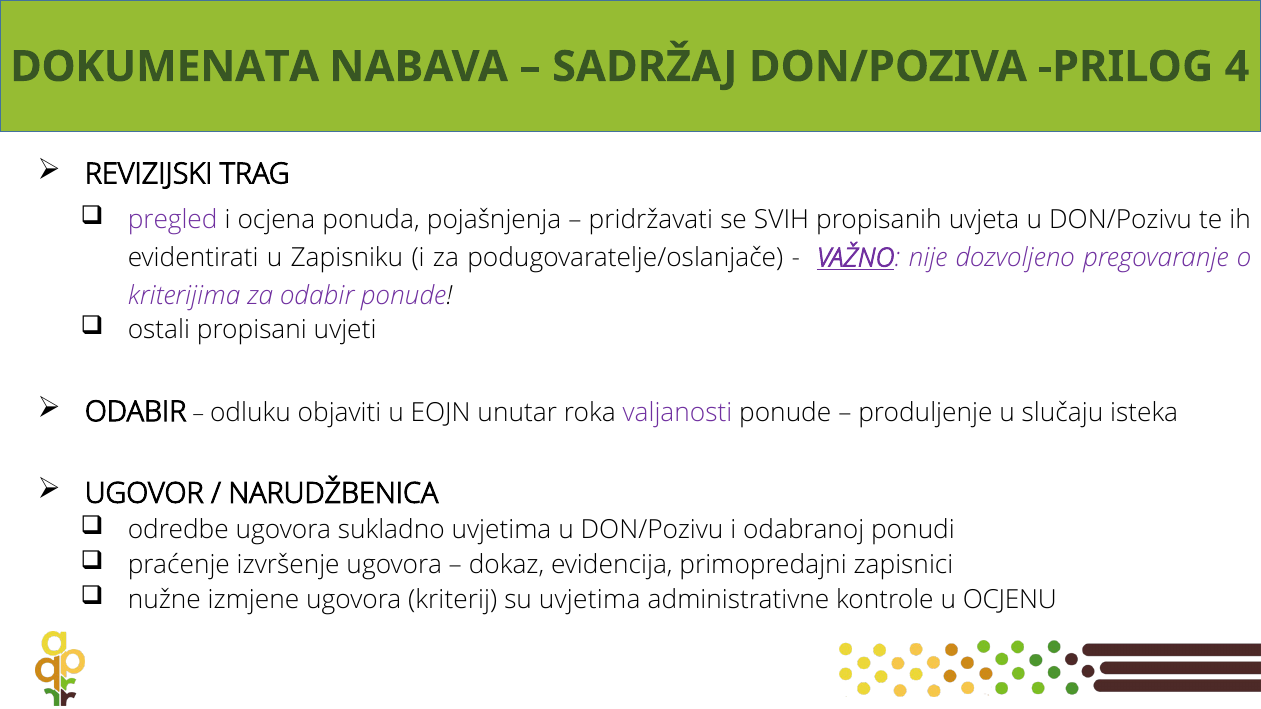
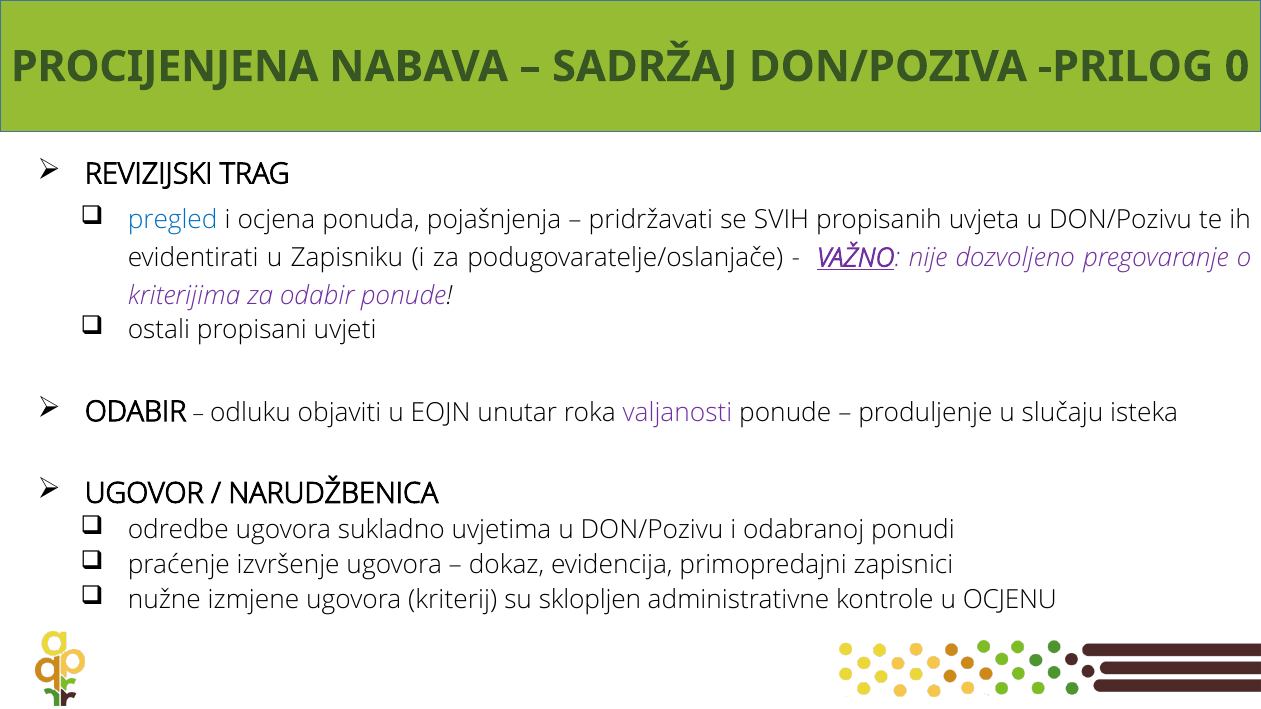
DOKUMENATA: DOKUMENATA -> PROCIJENJENA
4: 4 -> 0
pregled colour: purple -> blue
su uvjetima: uvjetima -> sklopljen
